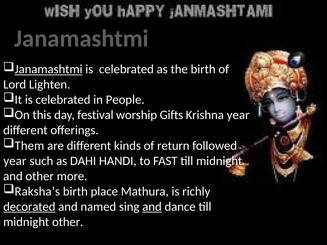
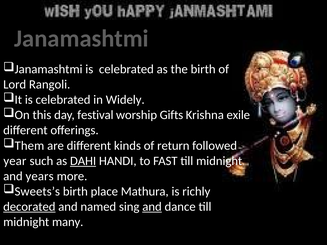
Janamashtmi at (49, 69) underline: present -> none
Lighten: Lighten -> Rangoli
People: People -> Widely
Krishna year: year -> exile
DAHI underline: none -> present
and other: other -> years
Raksha’s: Raksha’s -> Sweets’s
midnight other: other -> many
